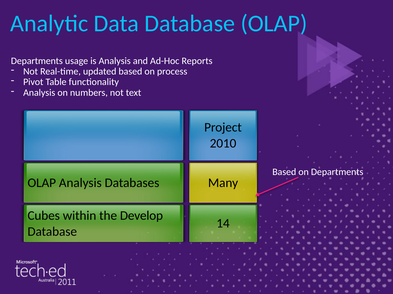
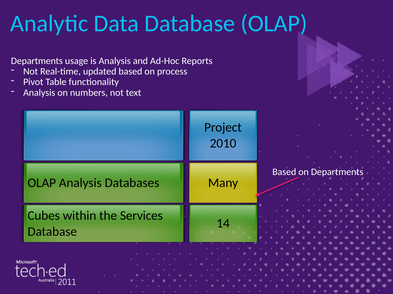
Develop: Develop -> Services
